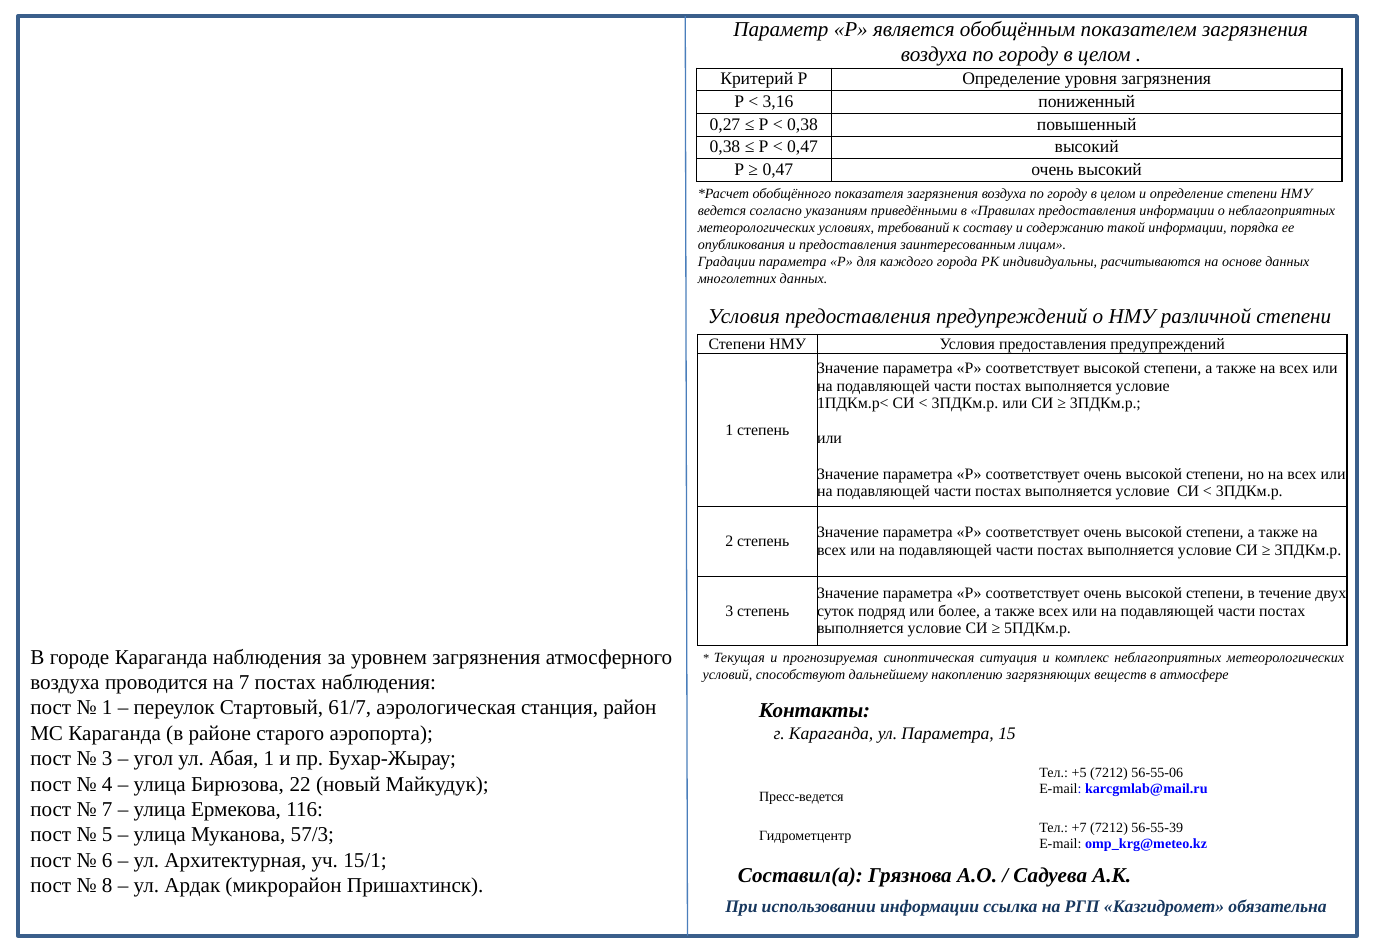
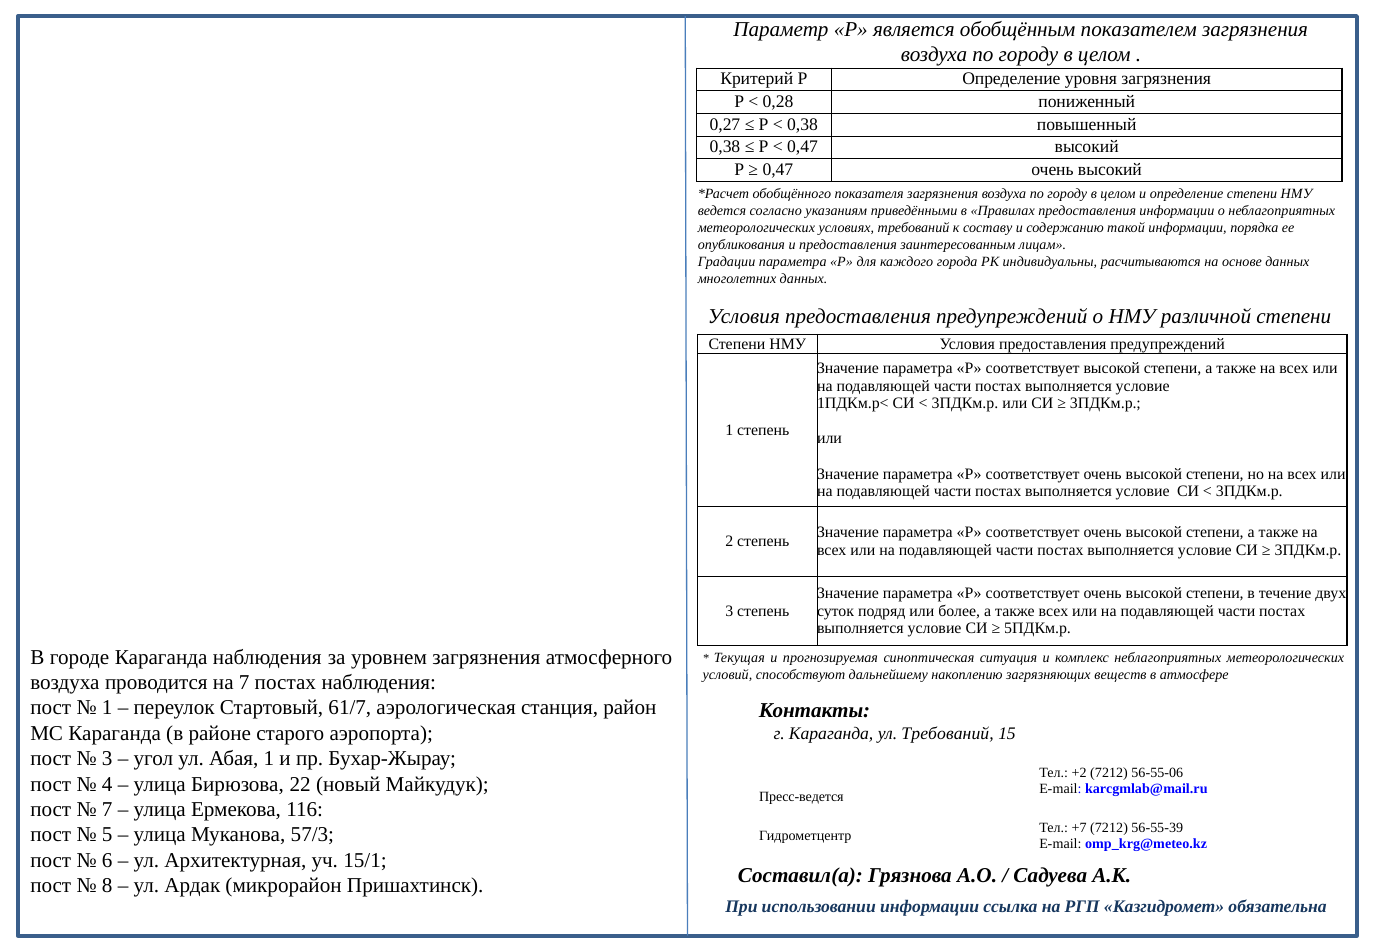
3,16: 3,16 -> 0,28
ул Параметра: Параметра -> Требований
+5: +5 -> +2
